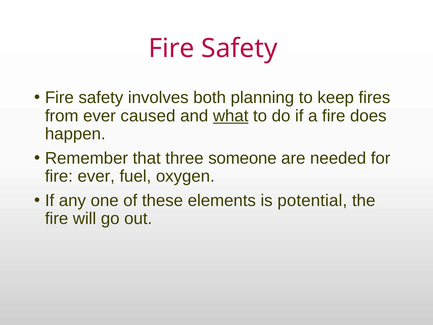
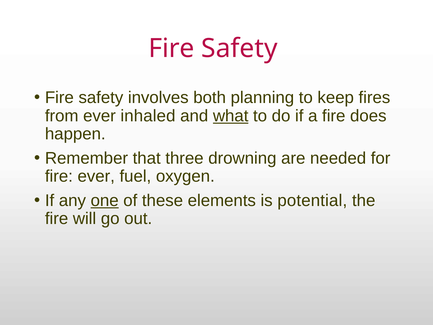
caused: caused -> inhaled
someone: someone -> drowning
one underline: none -> present
